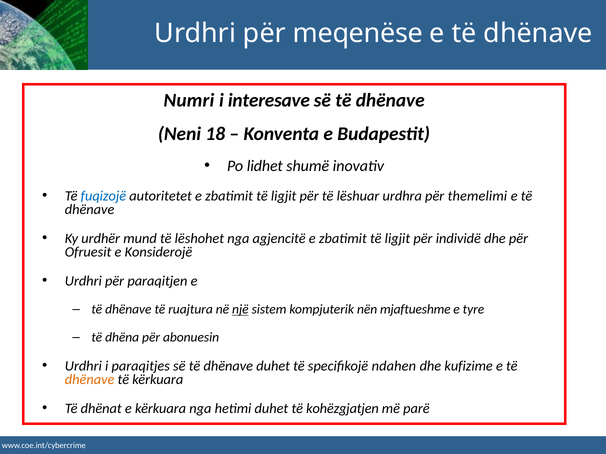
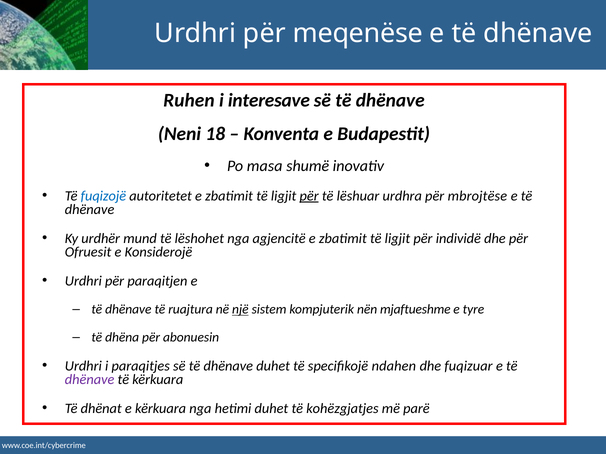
Numri: Numri -> Ruhen
lidhet: lidhet -> masa
për at (309, 196) underline: none -> present
themelimi: themelimi -> mbrojtëse
kufizime: kufizime -> fuqizuar
dhënave at (90, 380) colour: orange -> purple
kohëzgjatjen: kohëzgjatjen -> kohëzgjatjes
